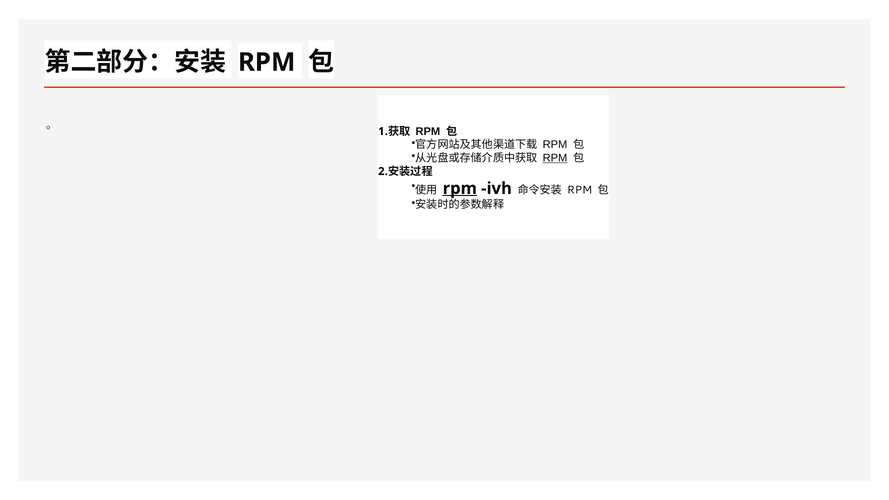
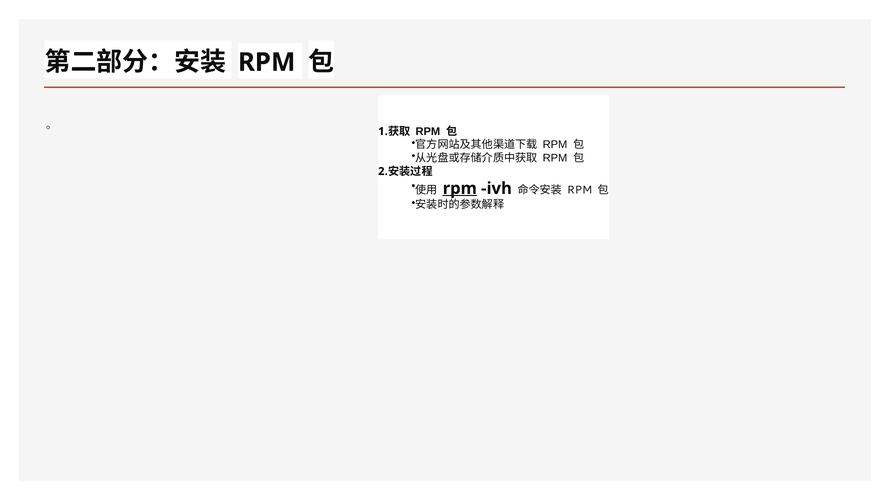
RPM at (555, 158) underline: present -> none
